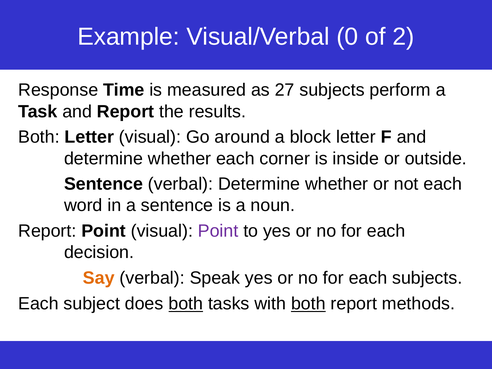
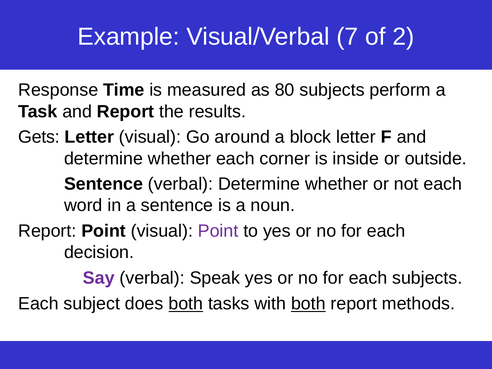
0: 0 -> 7
27: 27 -> 80
Both at (39, 137): Both -> Gets
Say colour: orange -> purple
